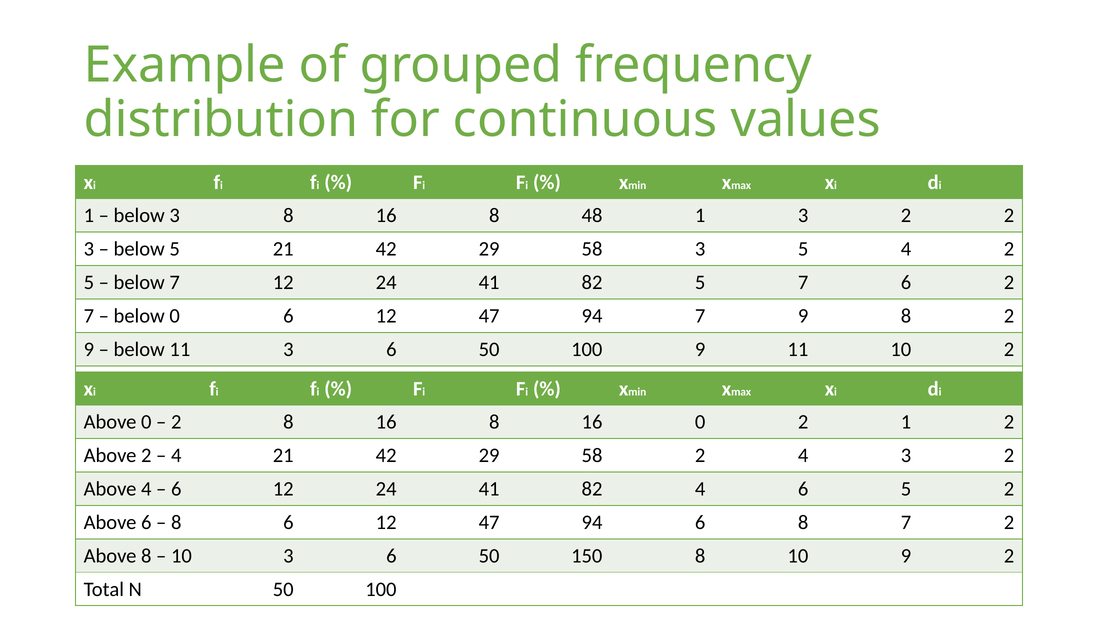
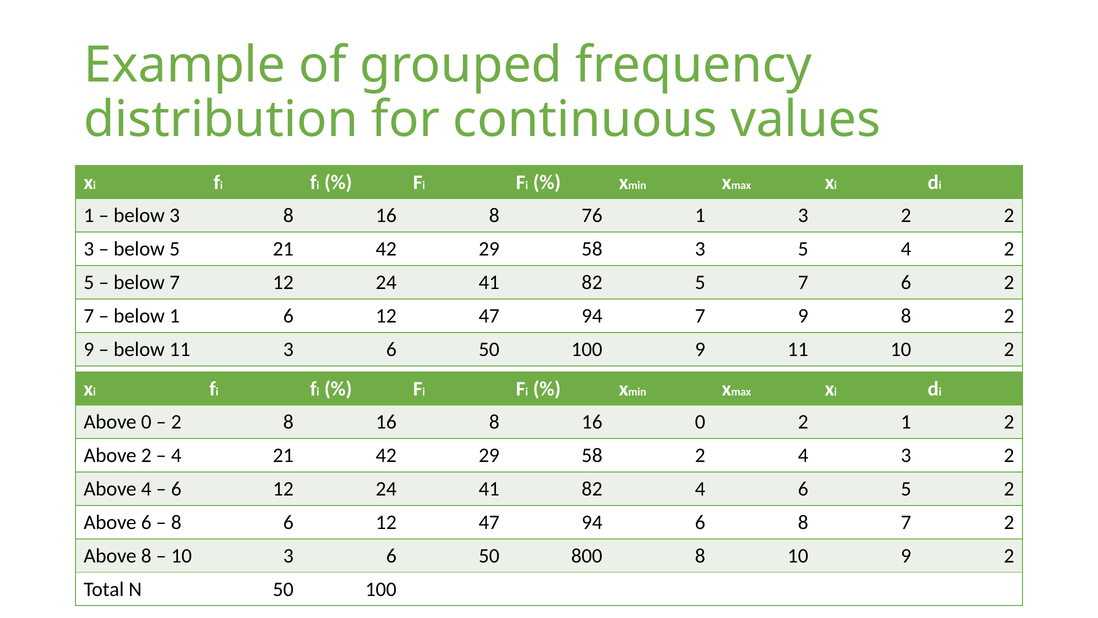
48: 48 -> 76
below 0: 0 -> 1
150: 150 -> 800
